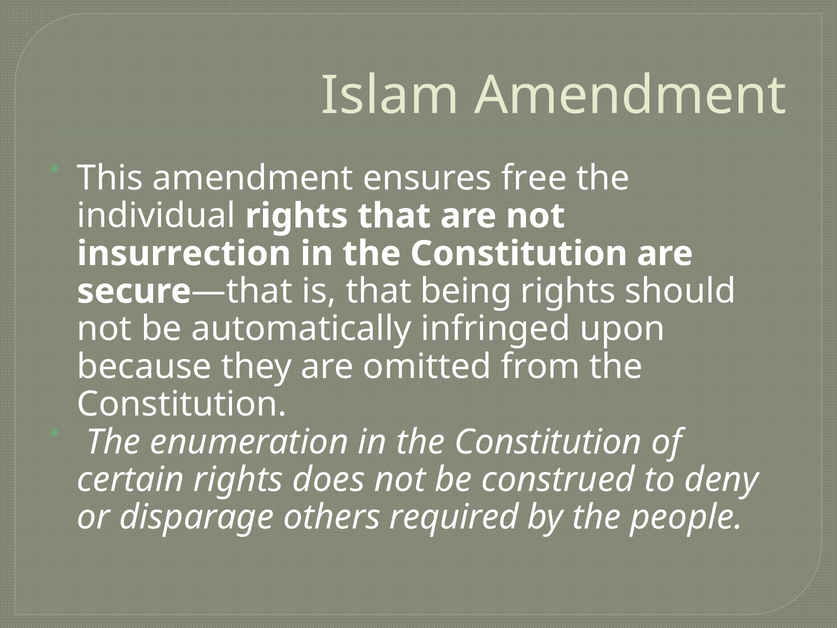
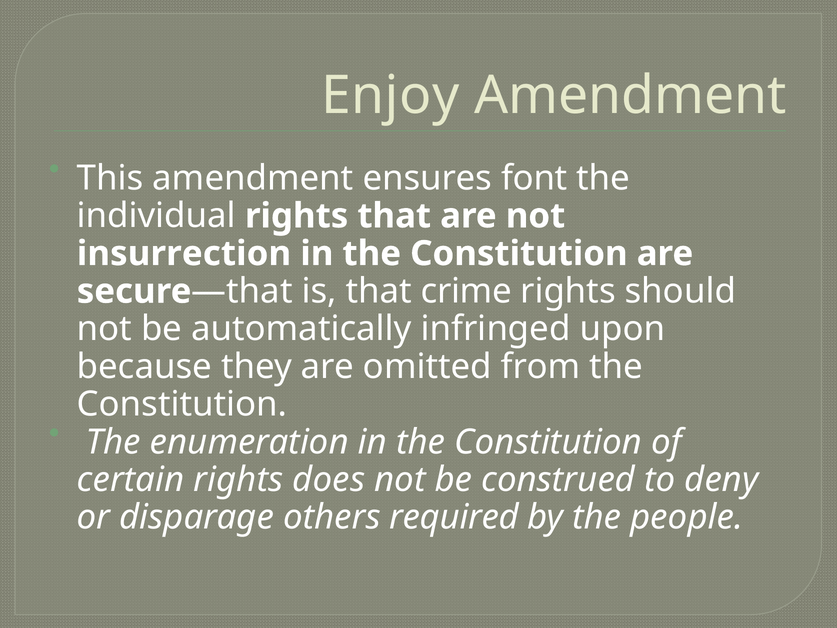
Islam: Islam -> Enjoy
free: free -> font
being: being -> crime
